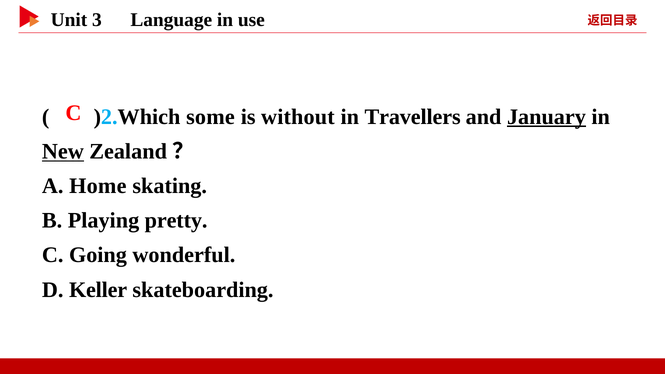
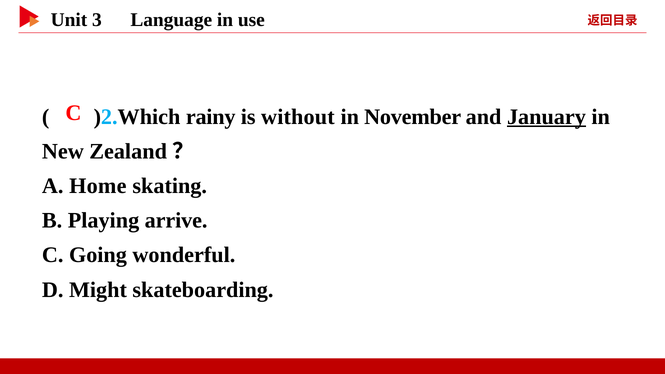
some: some -> rainy
Travellers: Travellers -> November
New underline: present -> none
pretty: pretty -> arrive
Keller: Keller -> Might
